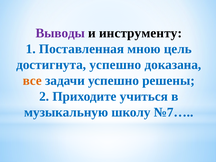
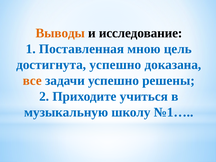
Выводы colour: purple -> orange
инструменту: инструменту -> исследование
№7…: №7… -> №1…
